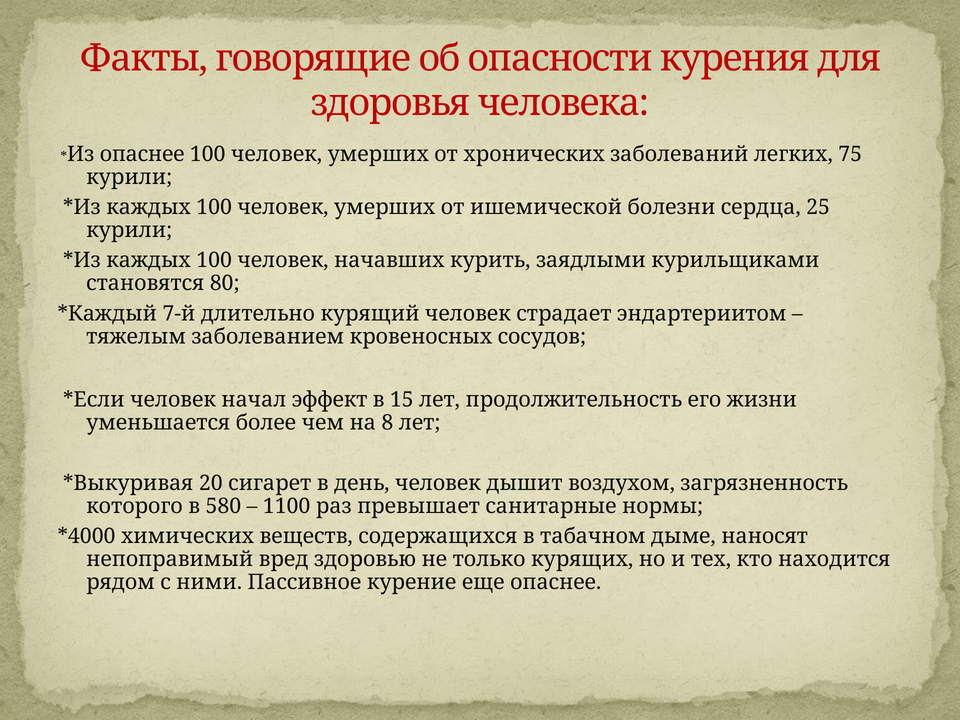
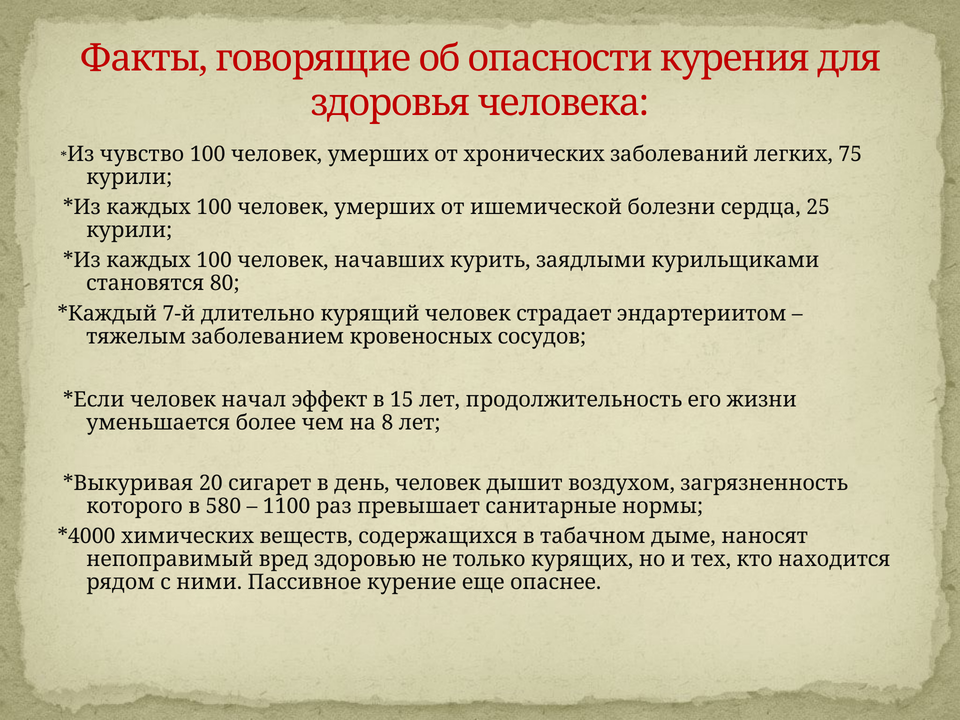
Из опаснее: опаснее -> чувство
